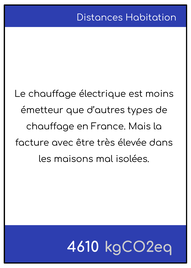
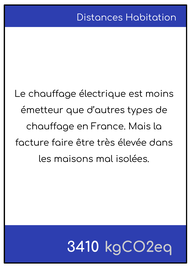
avec: avec -> faire
4610: 4610 -> 3410
